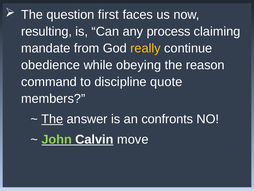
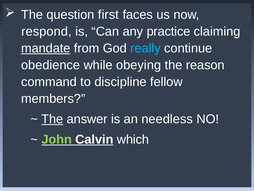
resulting: resulting -> respond
process: process -> practice
mandate underline: none -> present
really colour: yellow -> light blue
quote: quote -> fellow
confronts: confronts -> needless
move: move -> which
